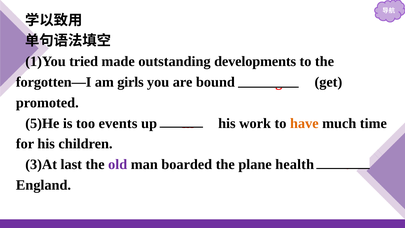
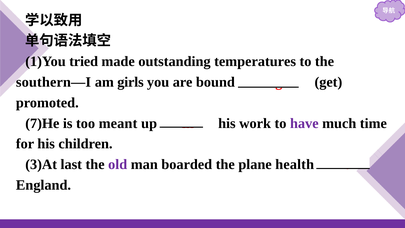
developments: developments -> temperatures
forgotten—I: forgotten—I -> southern—I
5)He: 5)He -> 7)He
events: events -> meant
have colour: orange -> purple
